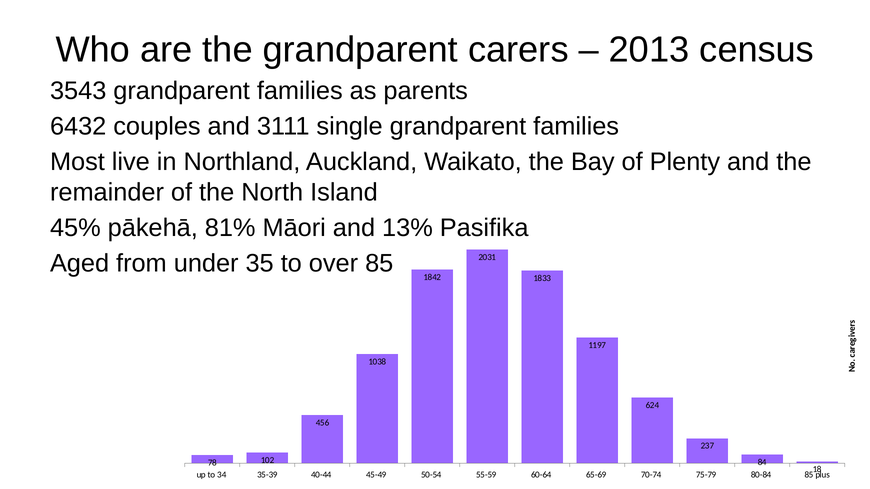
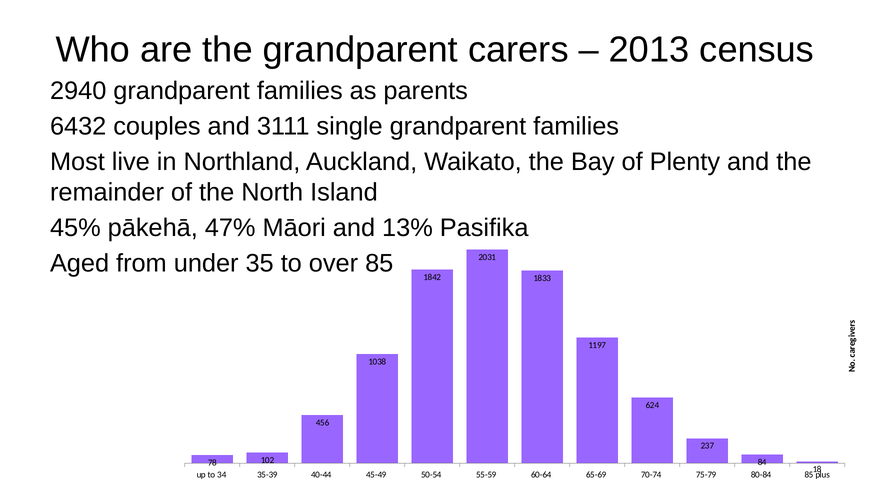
3543: 3543 -> 2940
81%: 81% -> 47%
